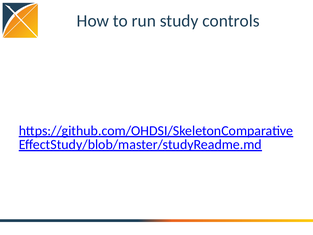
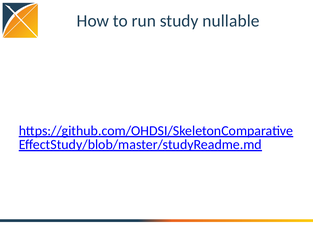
controls: controls -> nullable
